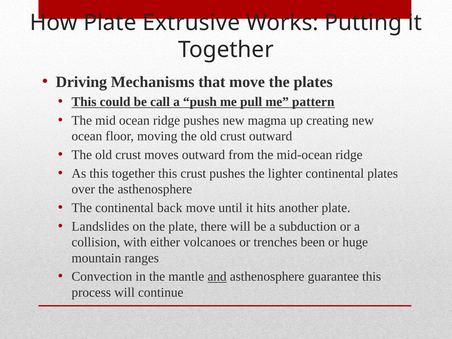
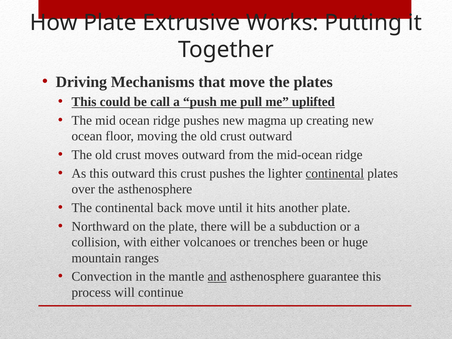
pattern: pattern -> uplifted
this together: together -> outward
continental at (335, 173) underline: none -> present
Landslides: Landslides -> Northward
